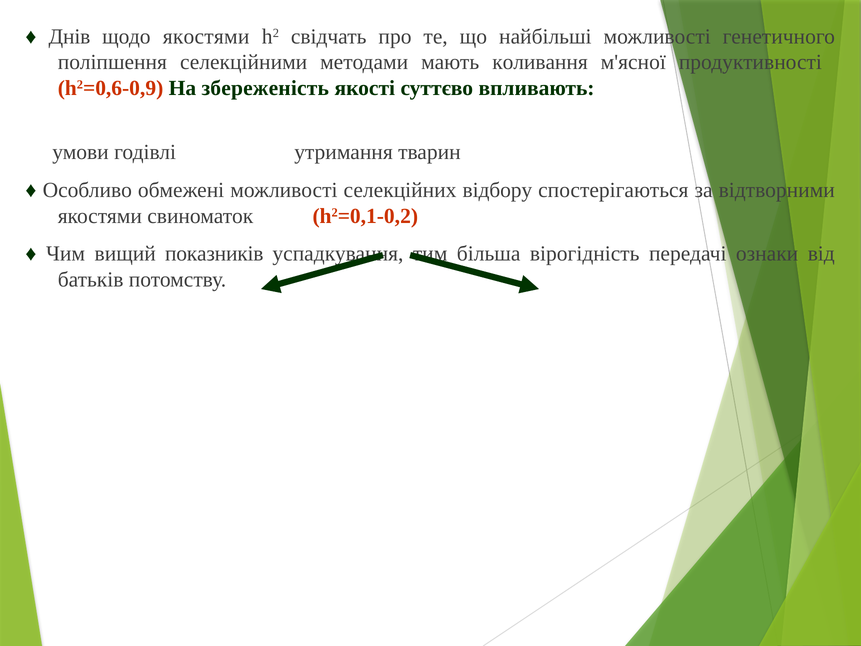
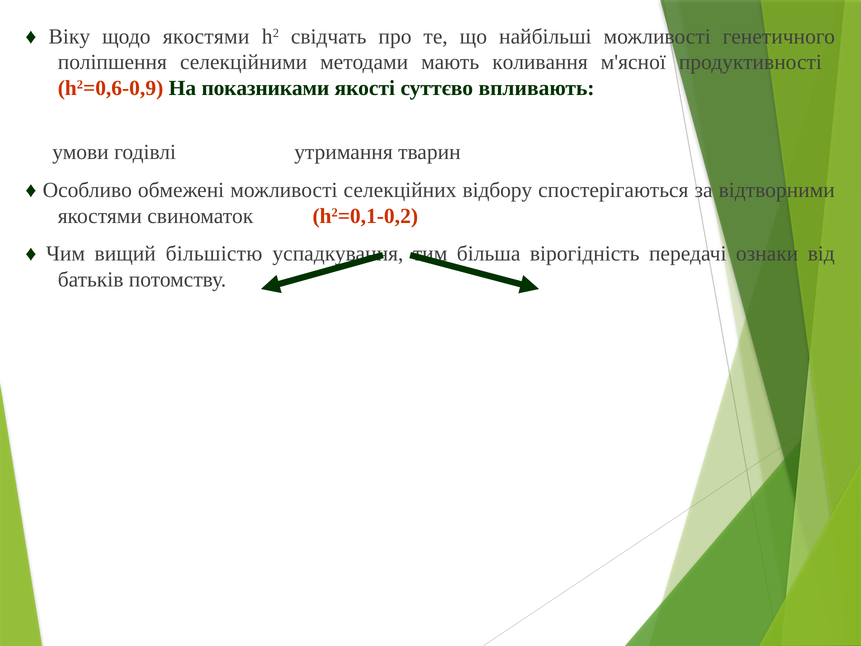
Днів: Днів -> Віку
збереженість: збереженість -> показниками
показників: показників -> більшістю
